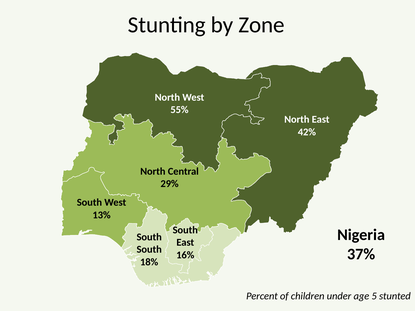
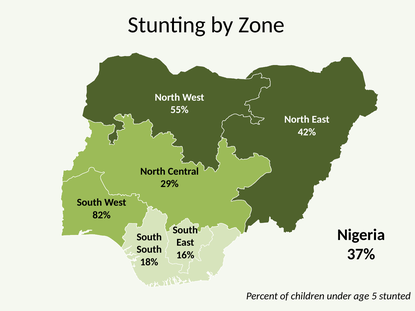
13%: 13% -> 82%
